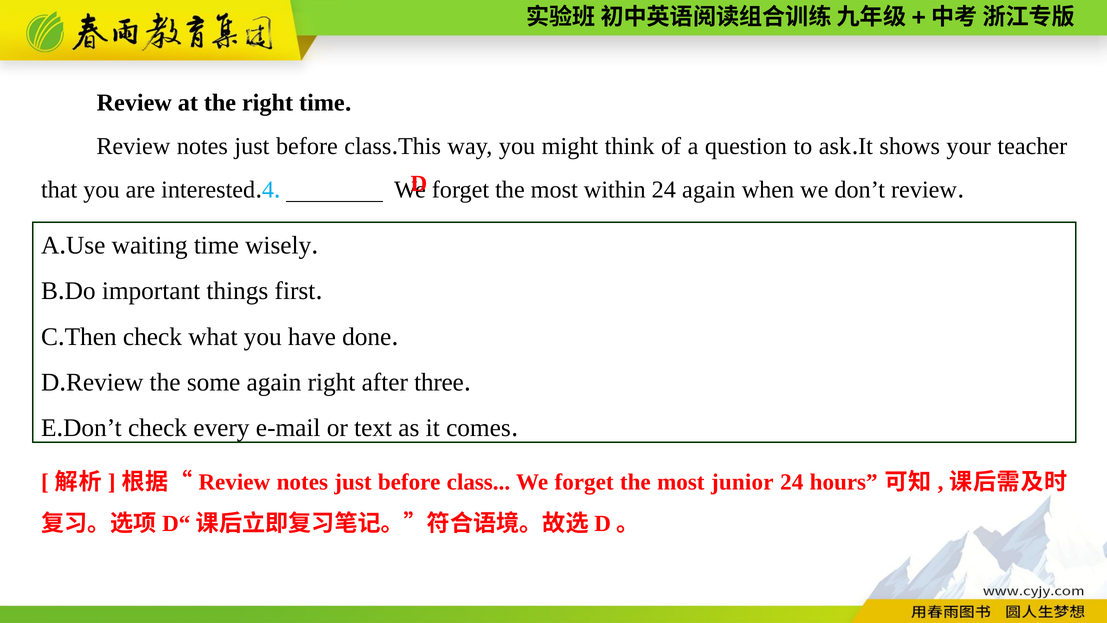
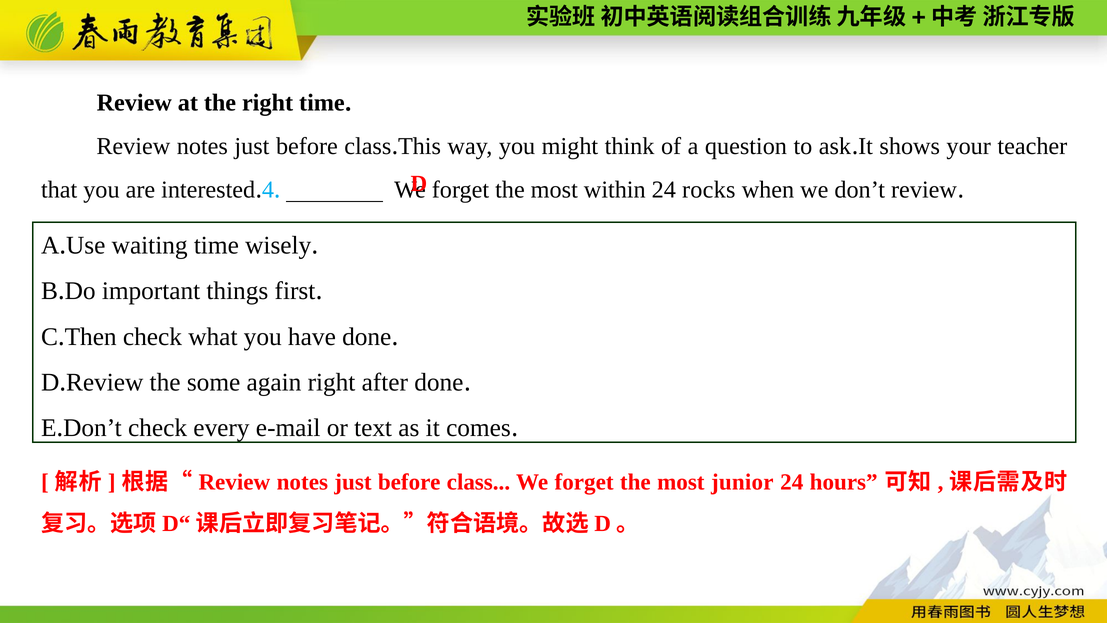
24 again: again -> rocks
after three: three -> done
